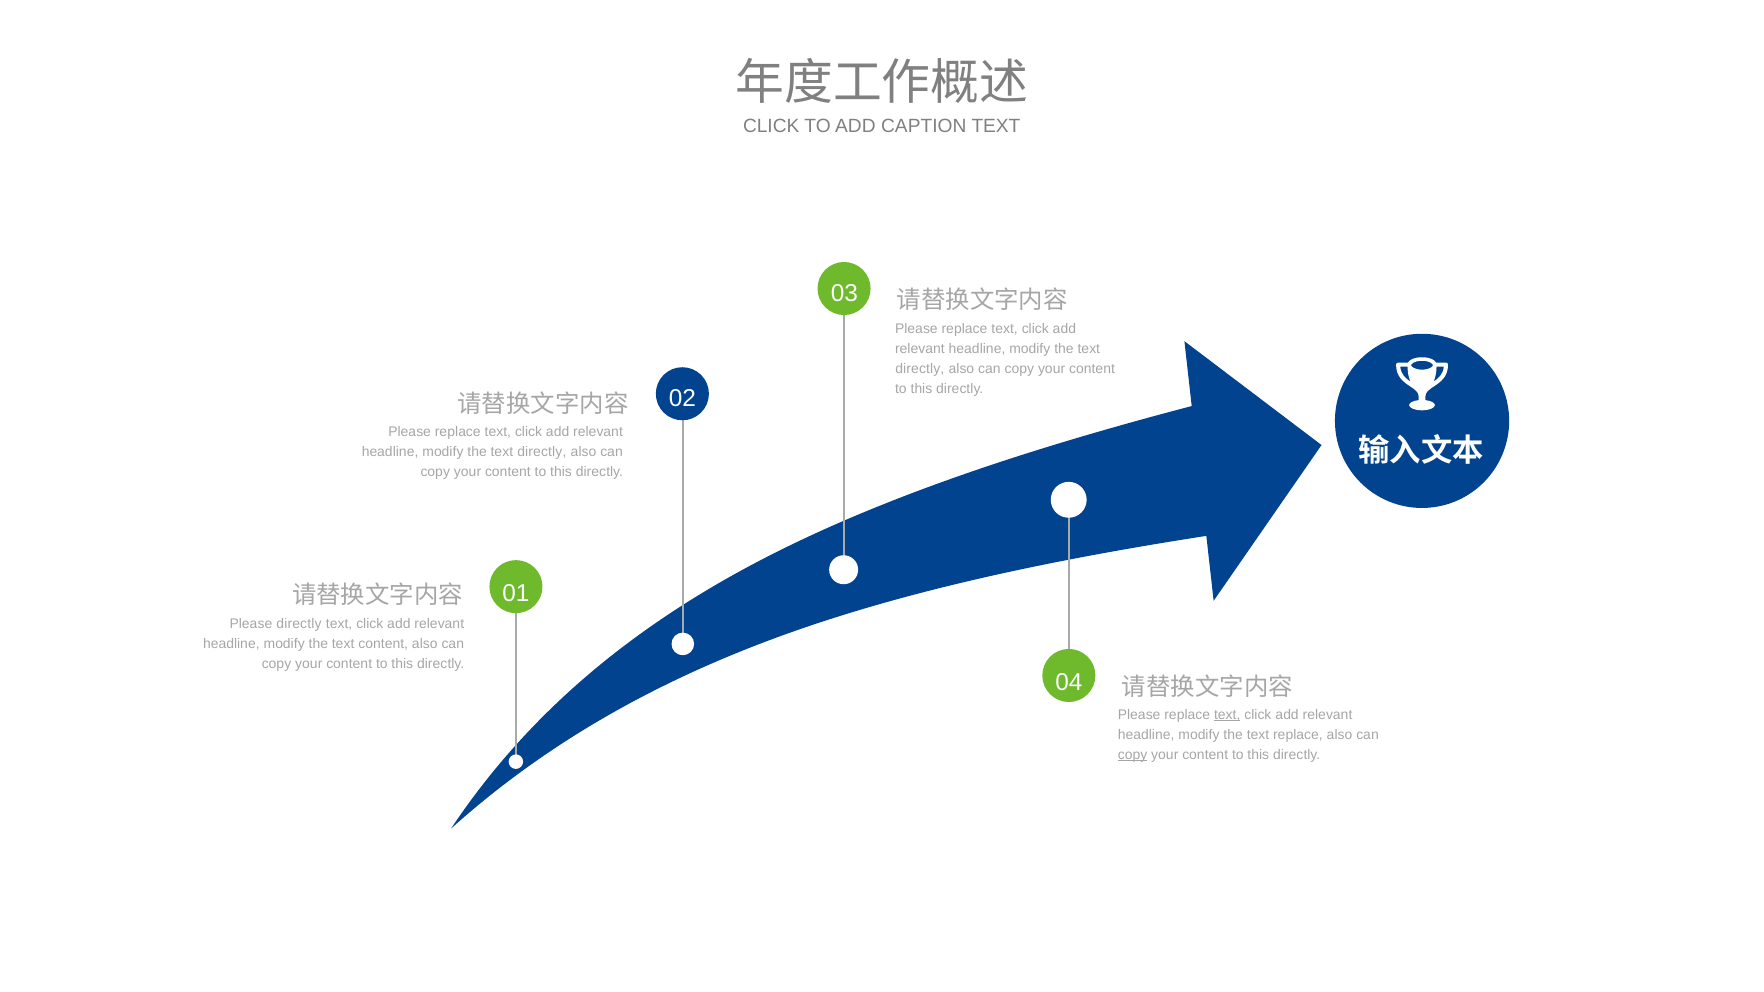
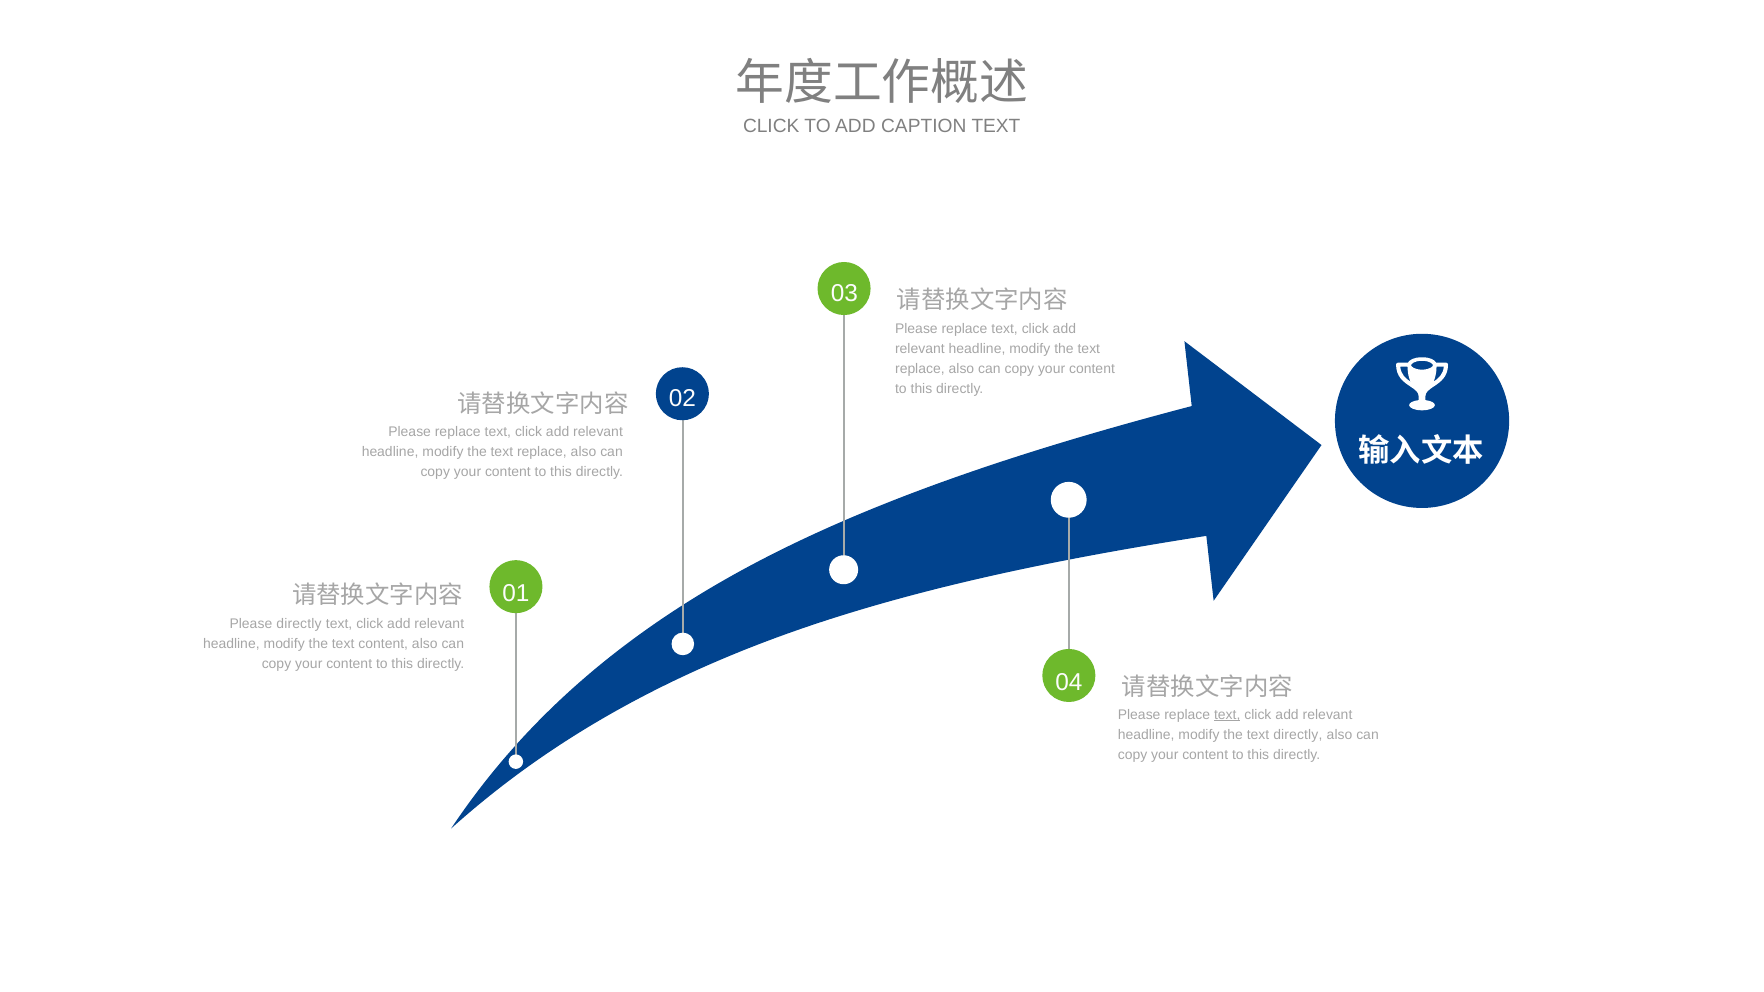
directly at (920, 369): directly -> replace
directly at (542, 452): directly -> replace
text replace: replace -> directly
copy at (1133, 755) underline: present -> none
